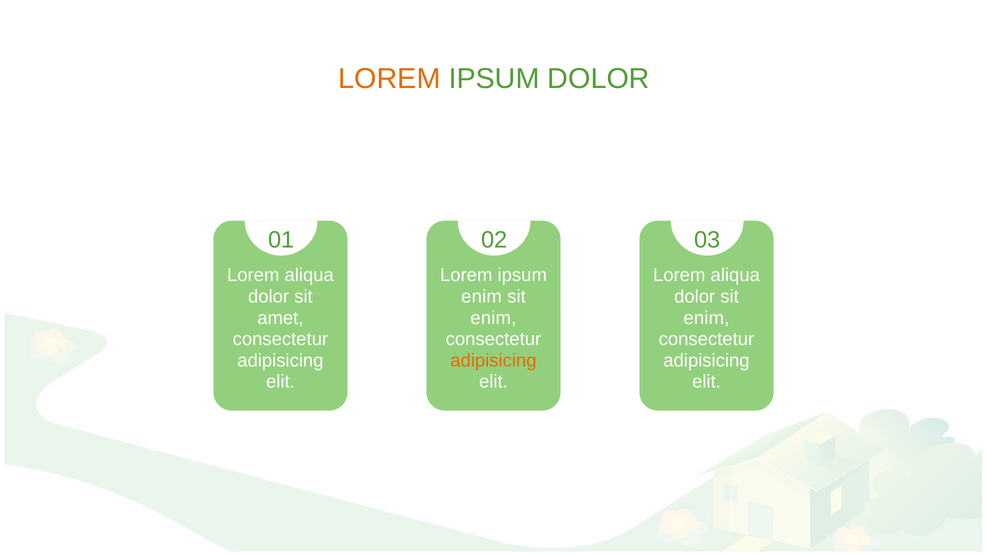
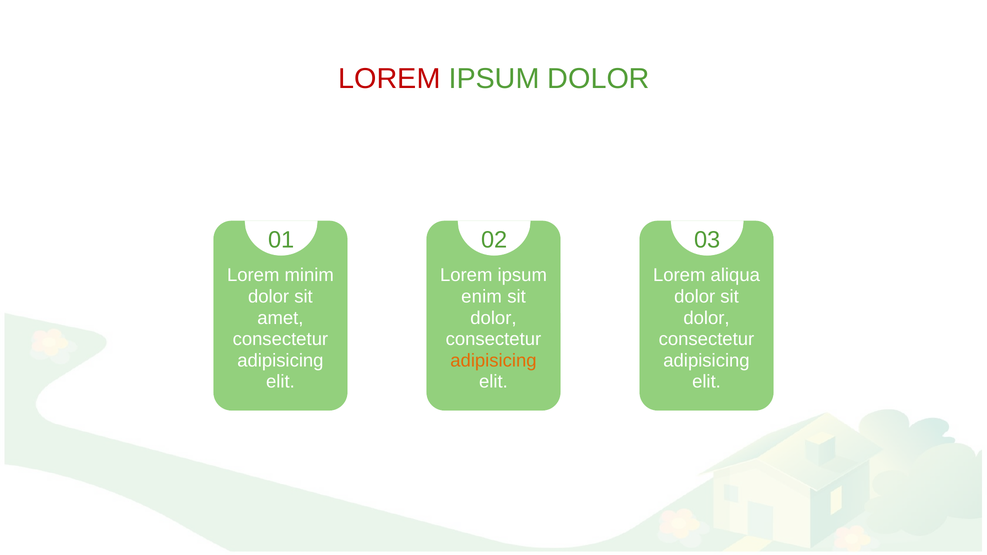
LOREM at (390, 79) colour: orange -> red
aliqua at (309, 275): aliqua -> minim
enim at (493, 318): enim -> dolor
enim at (706, 318): enim -> dolor
